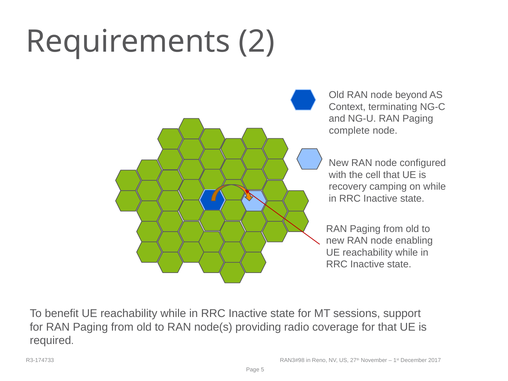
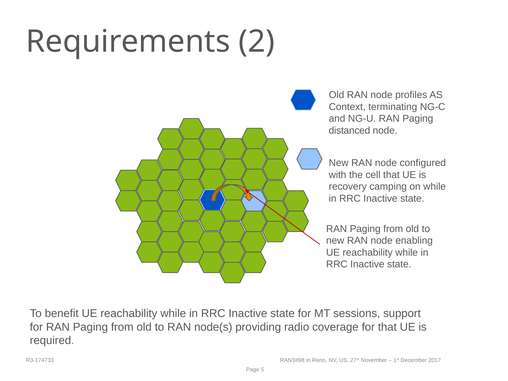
beyond: beyond -> profiles
complete: complete -> distanced
